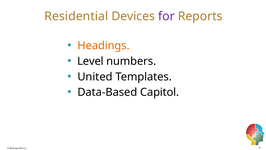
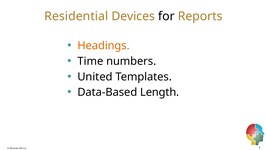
for colour: purple -> black
Level: Level -> Time
Capitol: Capitol -> Length
